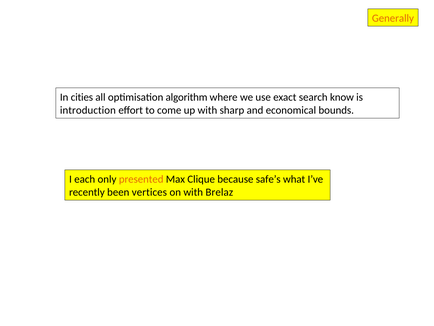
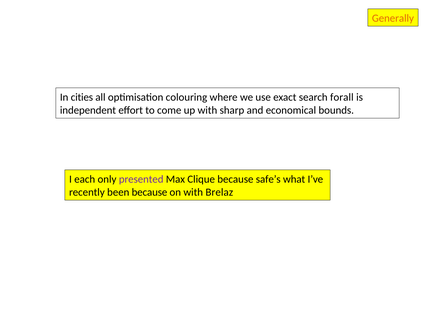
algorithm: algorithm -> colouring
know: know -> forall
introduction: introduction -> independent
presented colour: orange -> purple
been vertices: vertices -> because
